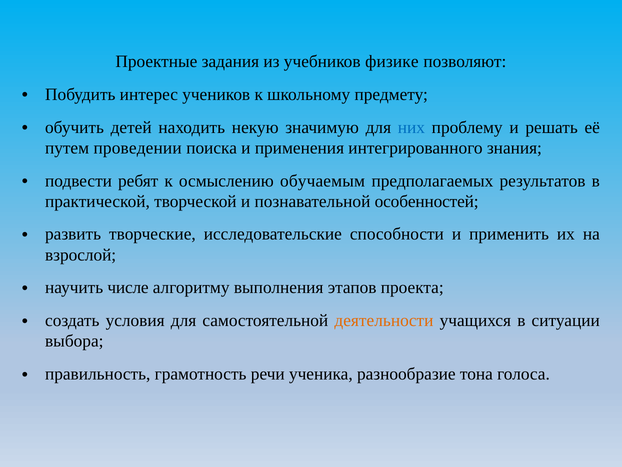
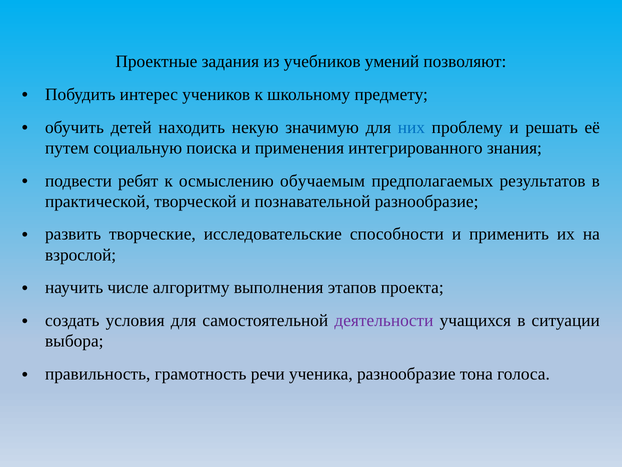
физике: физике -> умений
проведении: проведении -> социальную
познавательной особенностей: особенностей -> разнообразие
деятельности colour: orange -> purple
